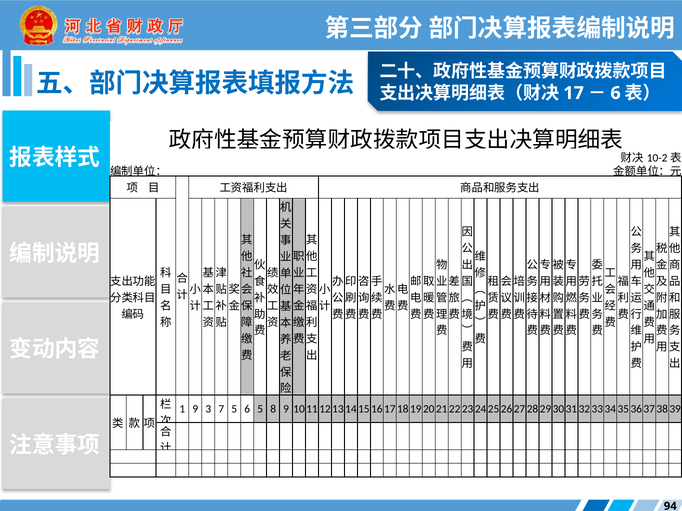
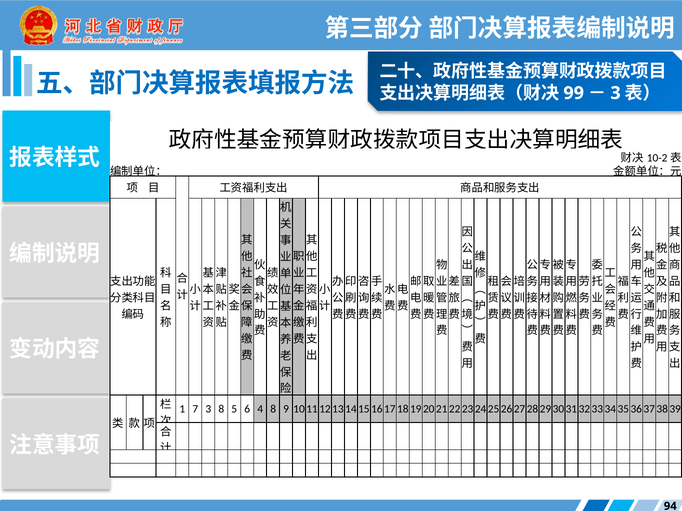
17: 17 -> 99
6 at (616, 93): 6 -> 3
1 9: 9 -> 7
3 7: 7 -> 8
6 5: 5 -> 4
